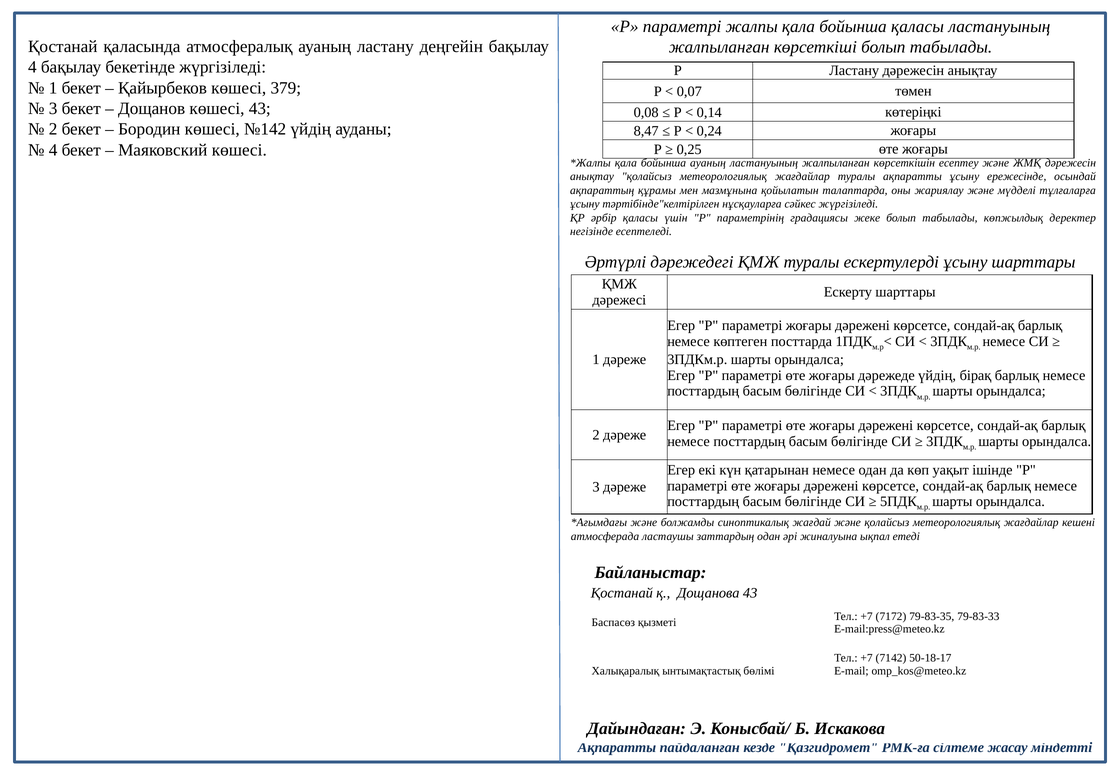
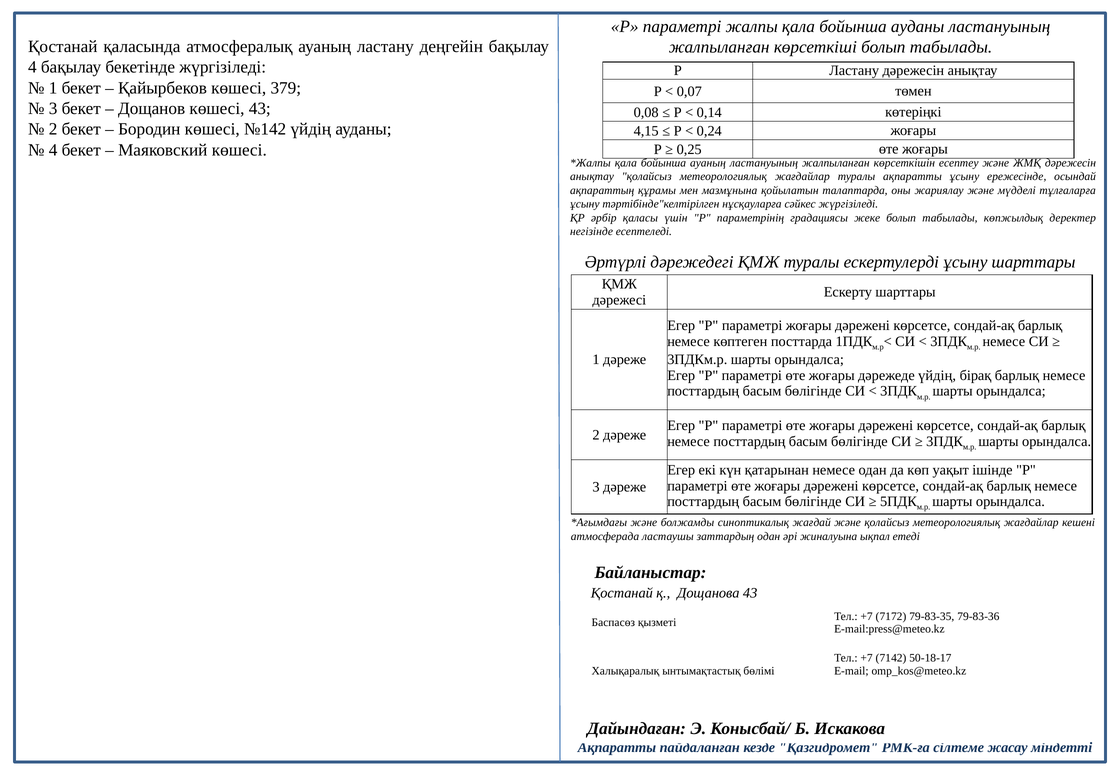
бойынша қаласы: қаласы -> ауданы
8,47: 8,47 -> 4,15
79-83-33: 79-83-33 -> 79-83-36
